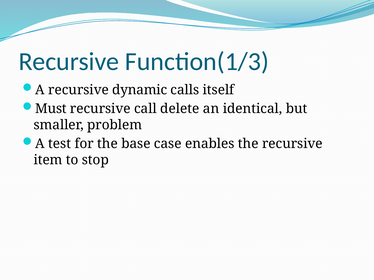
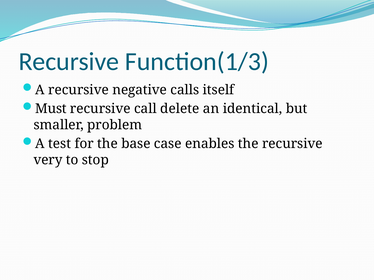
dynamic: dynamic -> negative
item: item -> very
